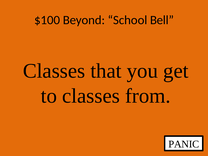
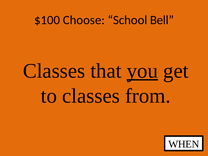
Beyond: Beyond -> Choose
you underline: none -> present
PANIC: PANIC -> WHEN
